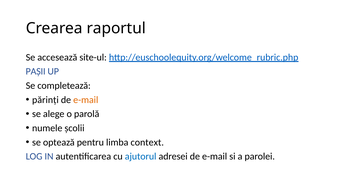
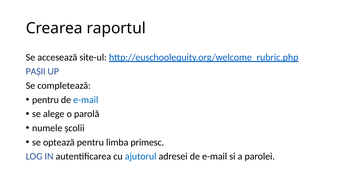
părinți at (45, 100): părinți -> pentru
e-mail at (86, 100) colour: orange -> blue
context: context -> primesc
